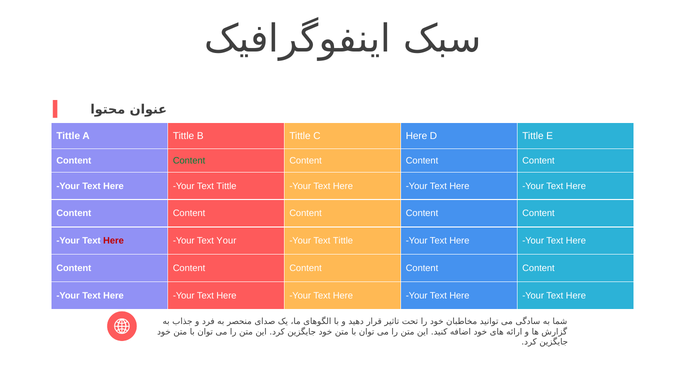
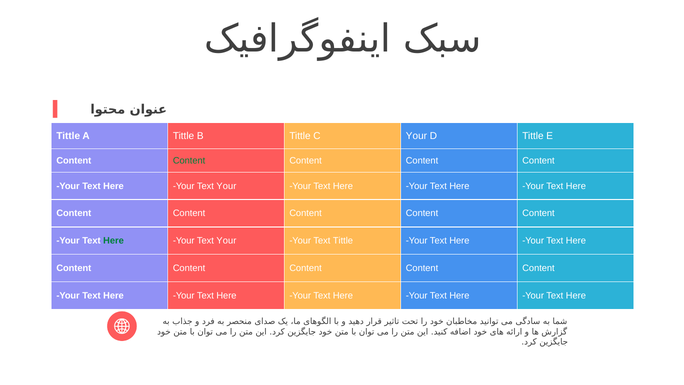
C Here: Here -> Your
Tittle at (226, 186): Tittle -> Your
Here at (113, 241) colour: red -> green
